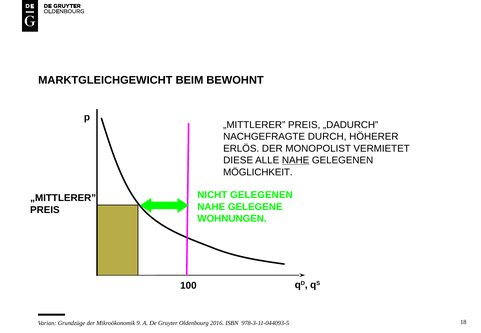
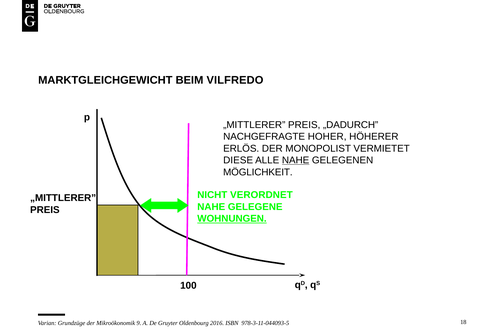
BEWOHNT: BEWOHNT -> VILFREDO
DURCH: DURCH -> HOHER
NICHT GELEGENEN: GELEGENEN -> VERORDNET
WOHNUNGEN underline: none -> present
